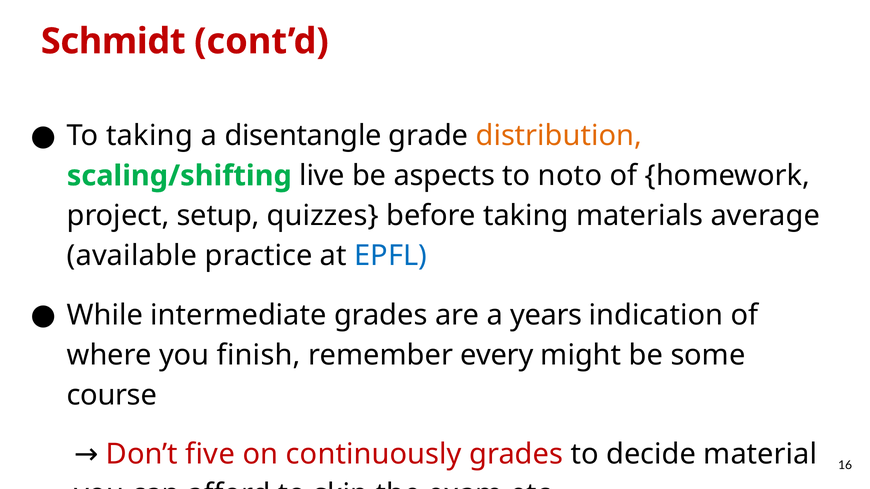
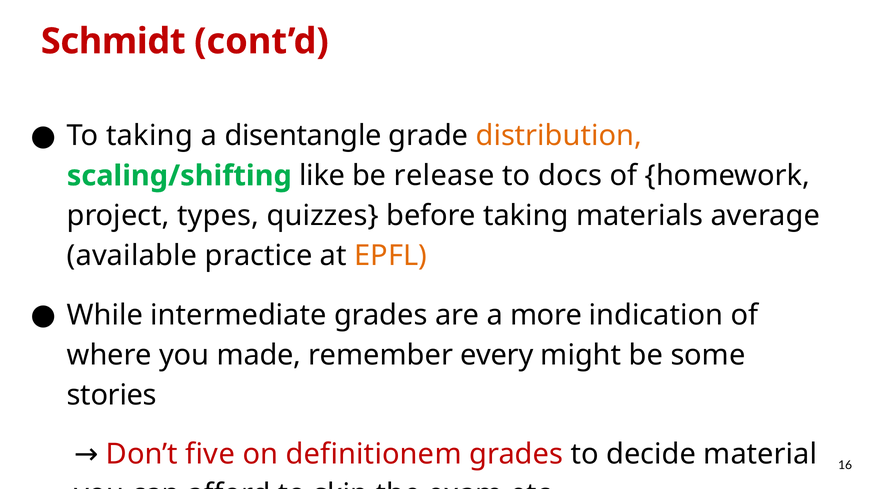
live: live -> like
aspects: aspects -> release
noto: noto -> docs
setup: setup -> types
EPFL colour: blue -> orange
years: years -> more
finish: finish -> made
course: course -> stories
continuously: continuously -> definitionem
